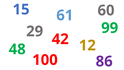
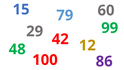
61: 61 -> 79
